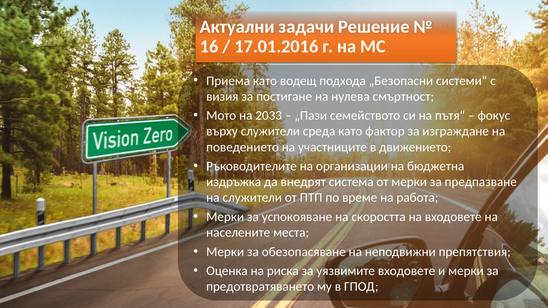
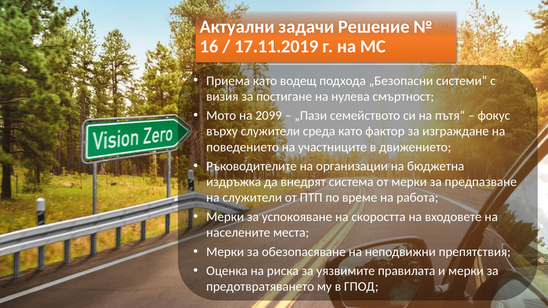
17.01.2016: 17.01.2016 -> 17.11.2019
2033: 2033 -> 2099
уязвимите входовете: входовете -> правилата
